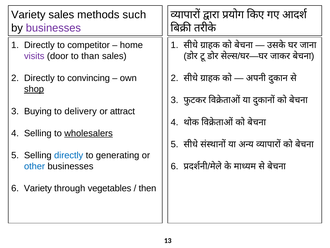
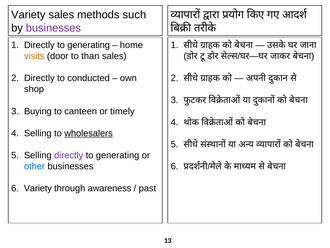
competitor at (89, 45): competitor -> generating
visits colour: purple -> orange
convincing: convincing -> conducted
shop underline: present -> none
delivery: delivery -> canteen
attract: attract -> timely
directly at (69, 155) colour: blue -> purple
vegetables: vegetables -> awareness
then: then -> past
